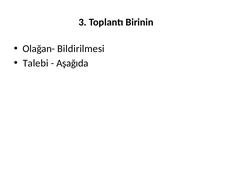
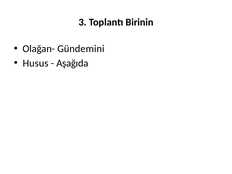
Bildirilmesi: Bildirilmesi -> Gündemini
Talebi: Talebi -> Husus
